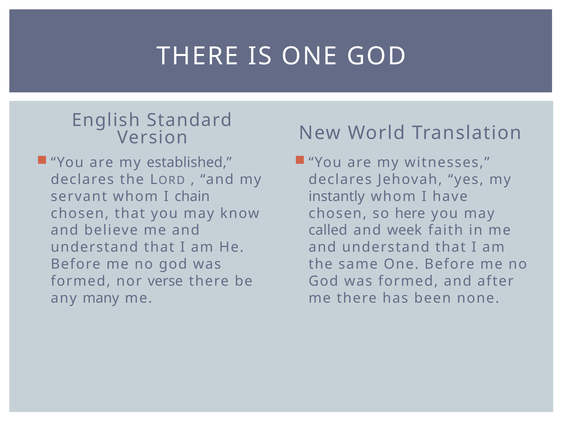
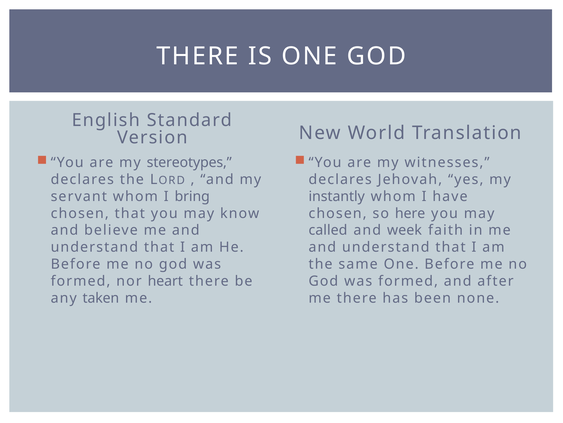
established: established -> stereotypes
chain: chain -> bring
verse: verse -> heart
many: many -> taken
